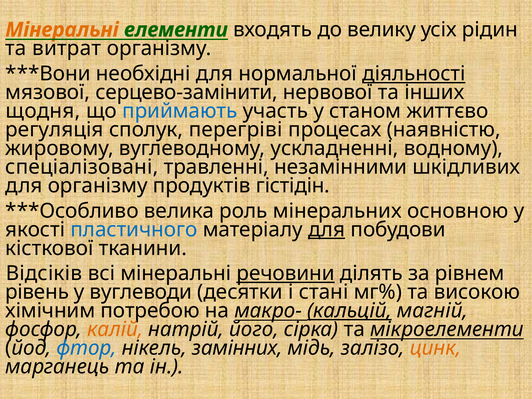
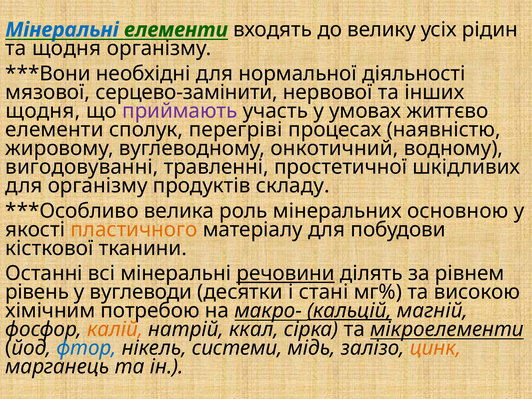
Мінеральні at (62, 30) colour: orange -> blue
та витрат: витрат -> щодня
діяльності underline: present -> none
приймають colour: blue -> purple
станом: станом -> умовах
регуляція at (54, 130): регуляція -> елементи
ускладненні: ускладненні -> онкотичний
спеціалізовані: спеціалізовані -> вигодовуванні
незамінними: незамінними -> простетичної
гістідін: гістідін -> складу
пластичного colour: blue -> orange
для at (327, 230) underline: present -> none
Відсіків: Відсіків -> Останні
його: його -> ккал
замінних: замінних -> системи
